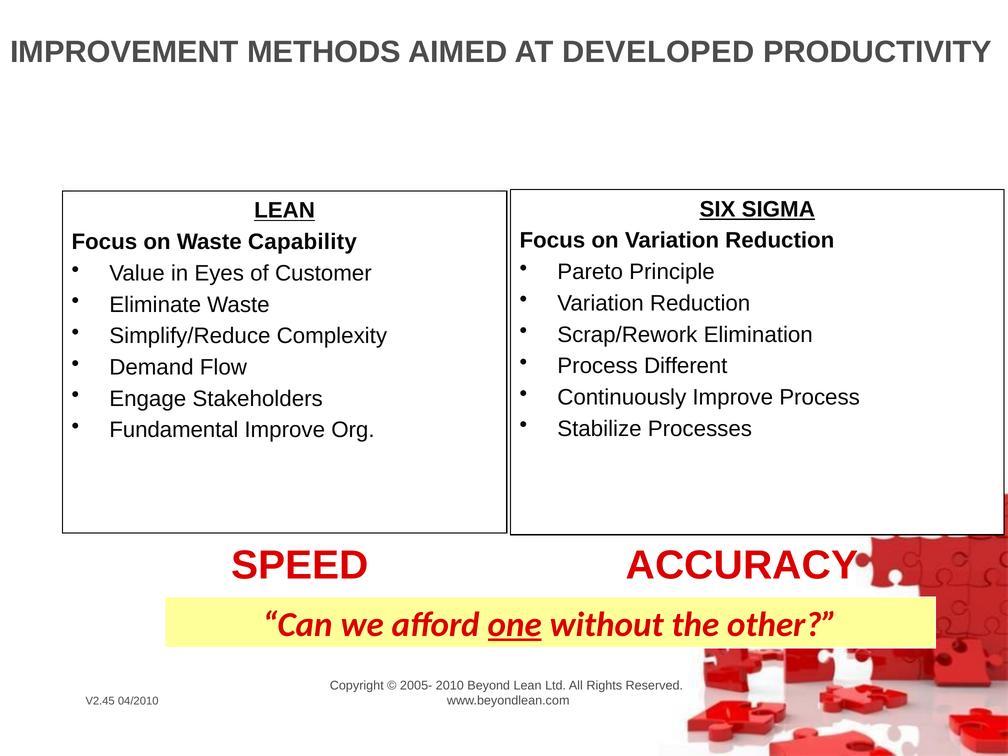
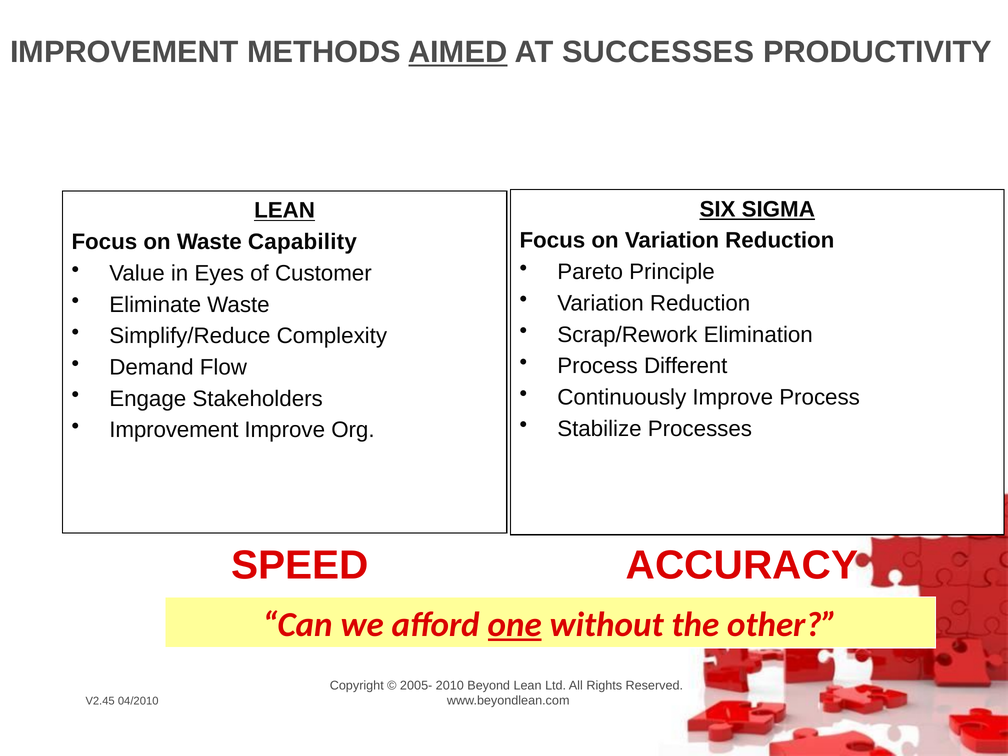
AIMED underline: none -> present
DEVELOPED: DEVELOPED -> SUCCESSES
Fundamental at (174, 430): Fundamental -> Improvement
